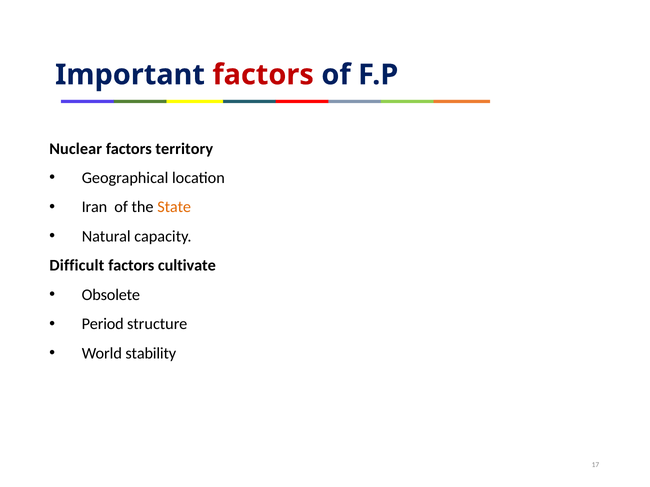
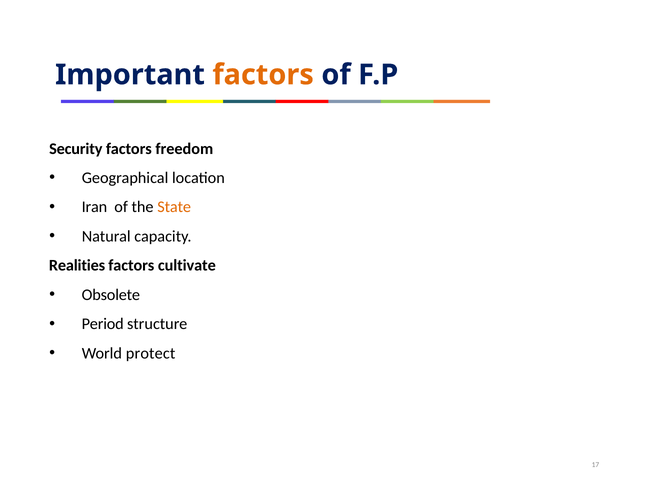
factors at (263, 75) colour: red -> orange
Nuclear: Nuclear -> Security
territory: territory -> freedom
Difficult: Difficult -> Realities
stability: stability -> protect
